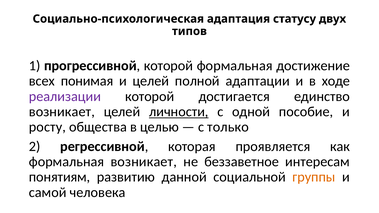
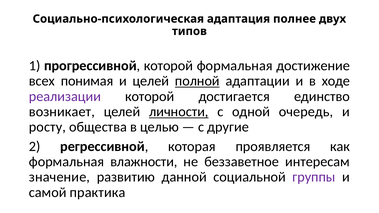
статусу: статусу -> полнее
полной underline: none -> present
пособие: пособие -> очередь
только: только -> другие
формальная возникает: возникает -> влажности
понятиям: понятиям -> значение
группы colour: orange -> purple
человека: человека -> практика
